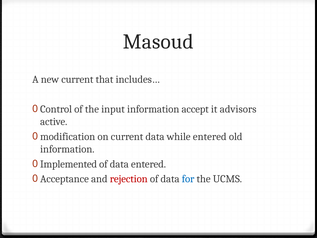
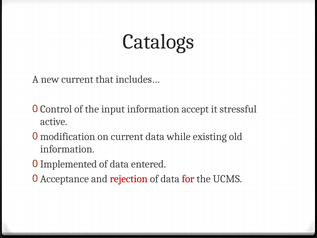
Masoud: Masoud -> Catalogs
advisors: advisors -> stressful
while entered: entered -> existing
for colour: blue -> red
